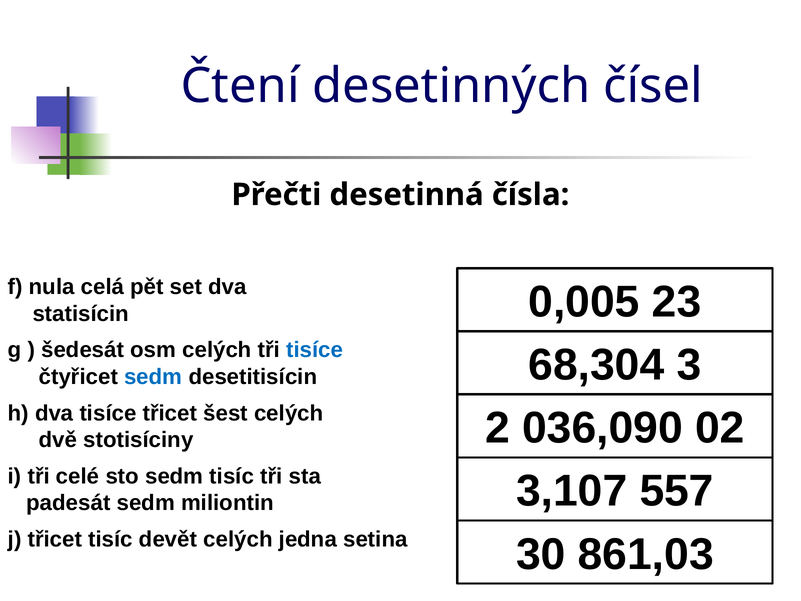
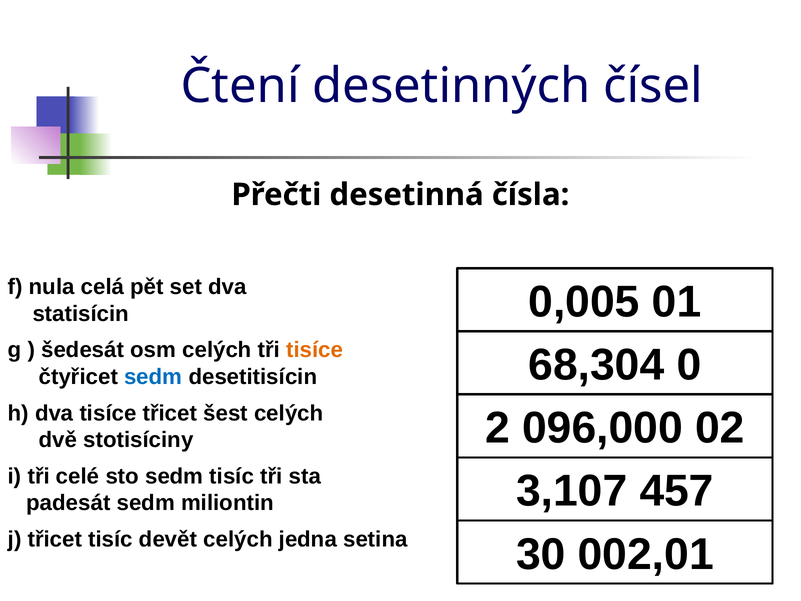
23: 23 -> 01
tisíce at (315, 350) colour: blue -> orange
3: 3 -> 0
036,090: 036,090 -> 096,000
557: 557 -> 457
861,03: 861,03 -> 002,01
